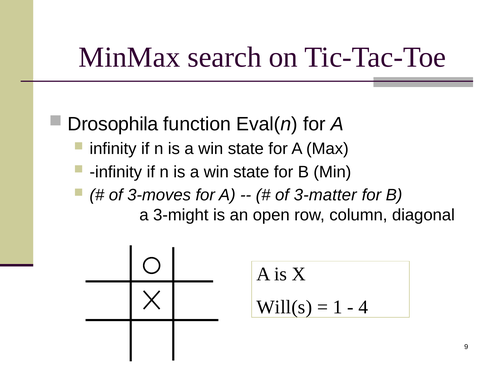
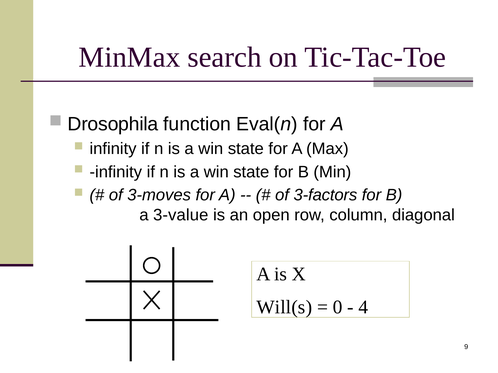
3-matter: 3-matter -> 3-factors
3-might: 3-might -> 3-value
1: 1 -> 0
